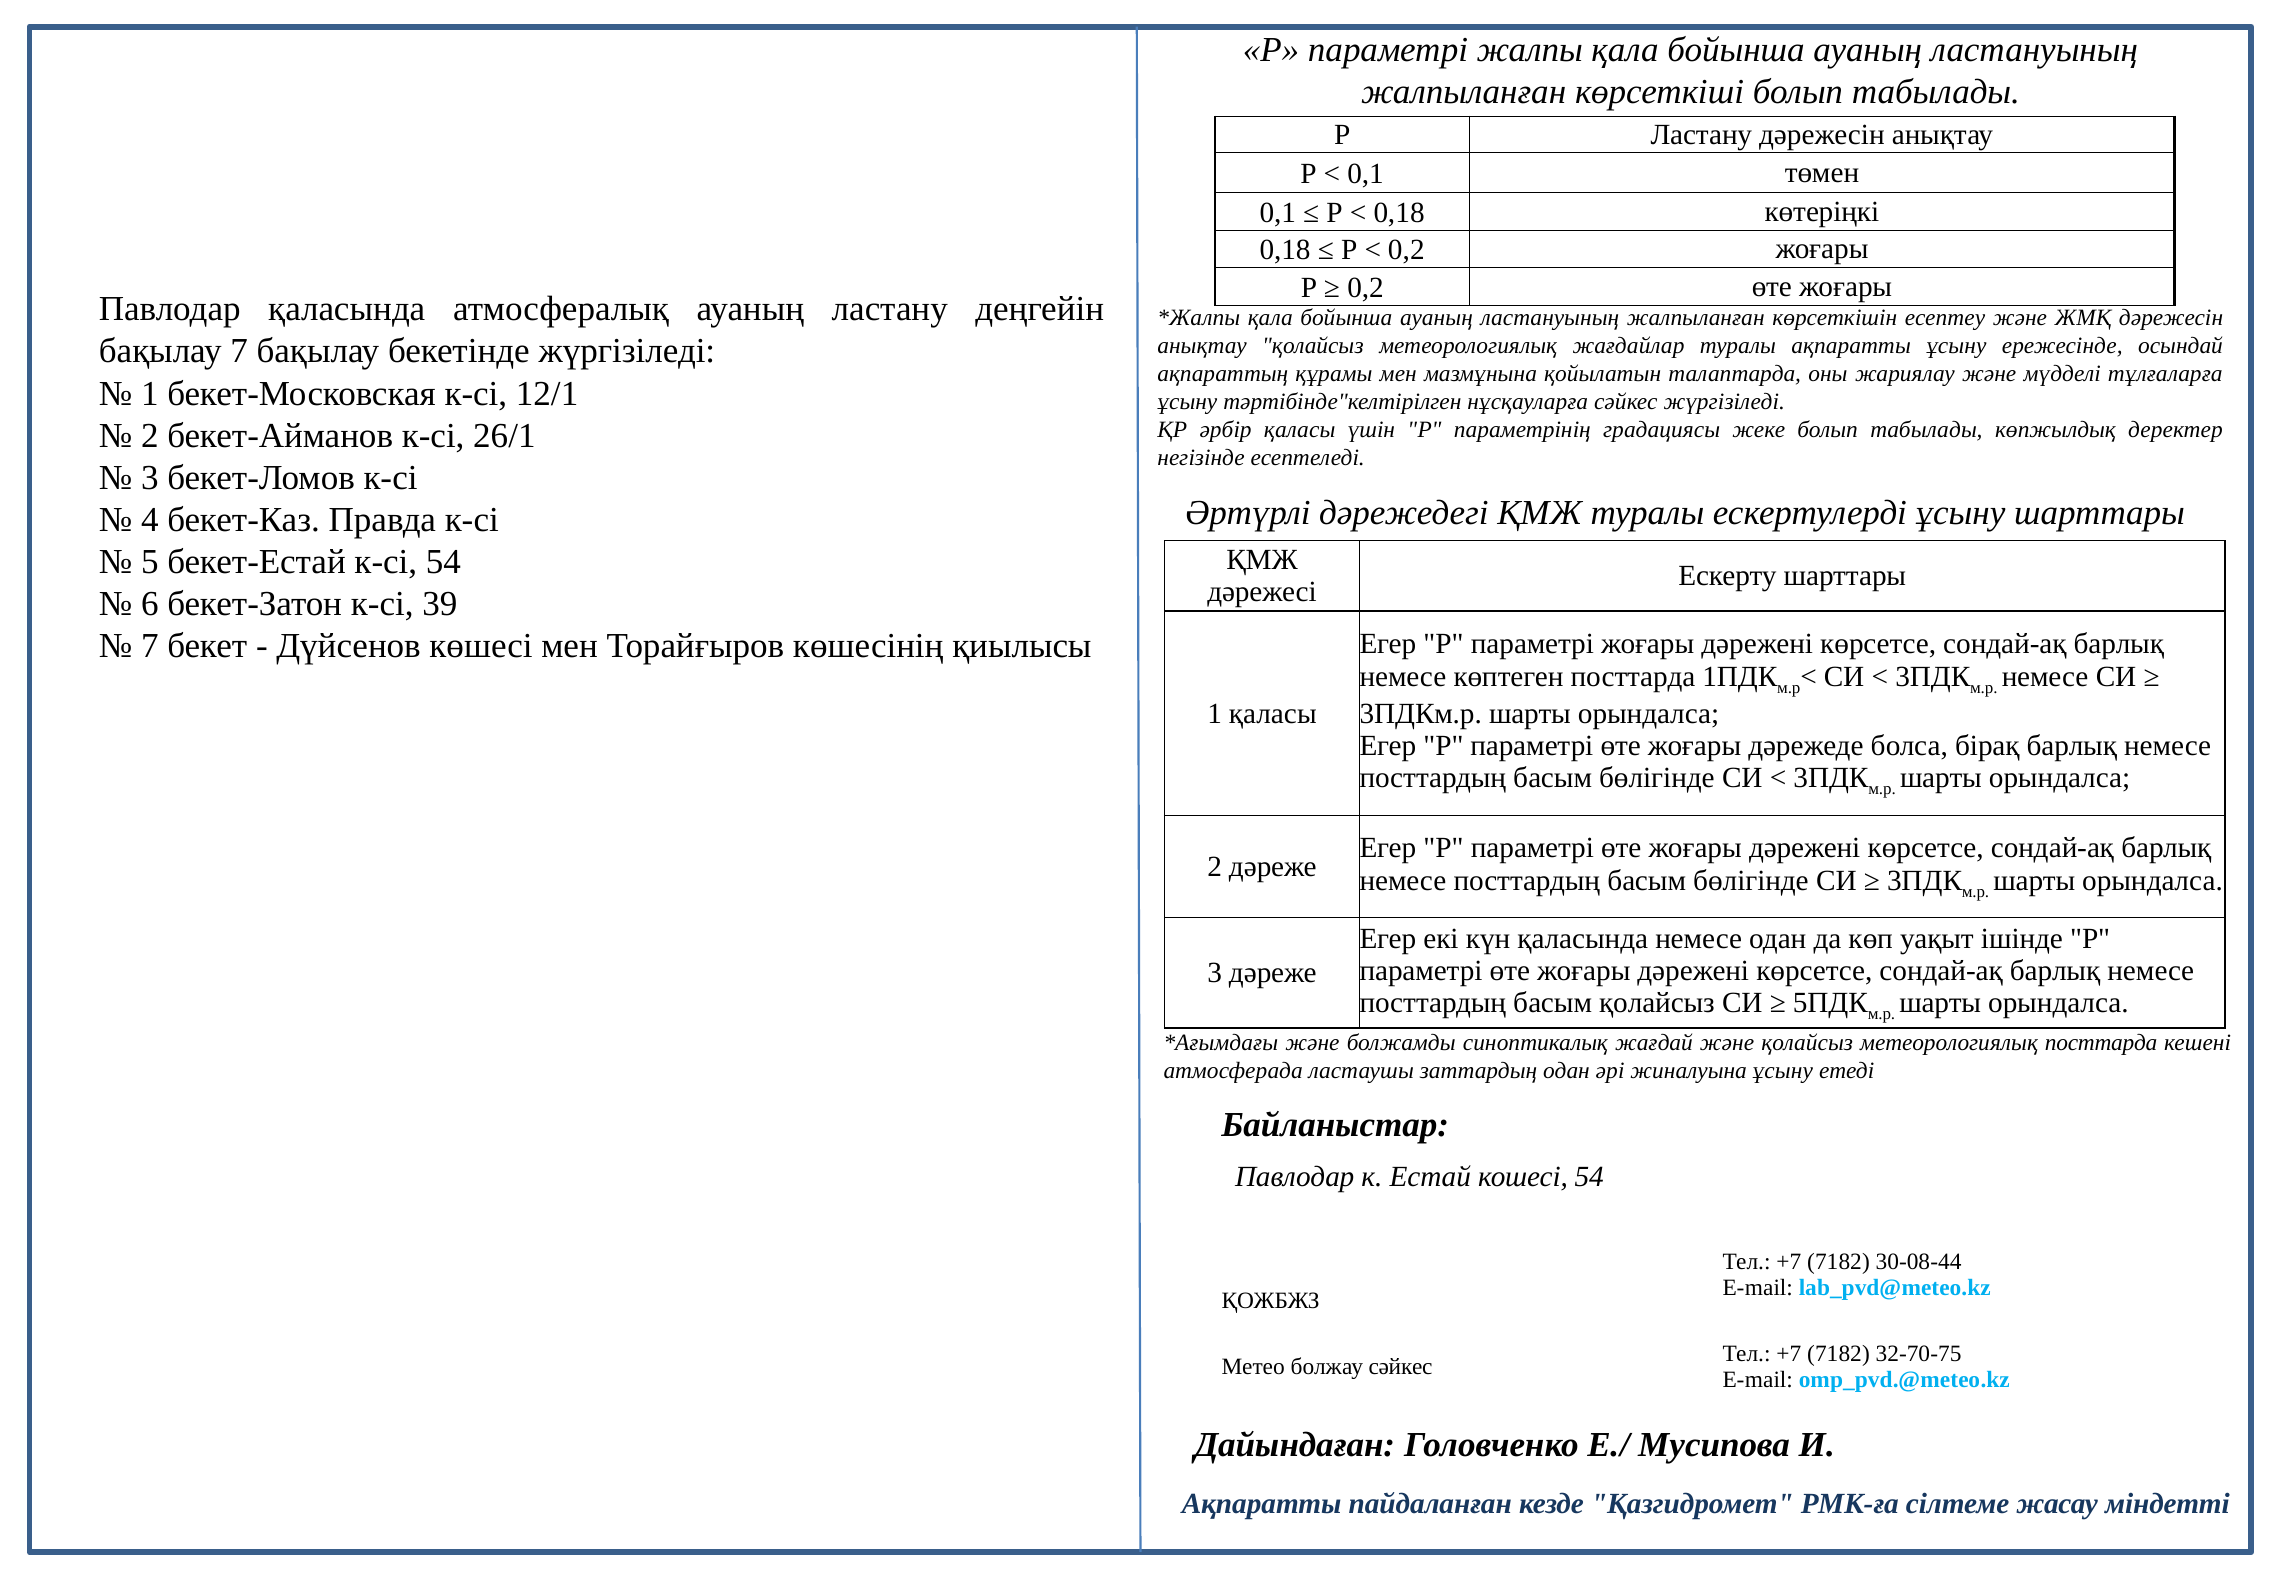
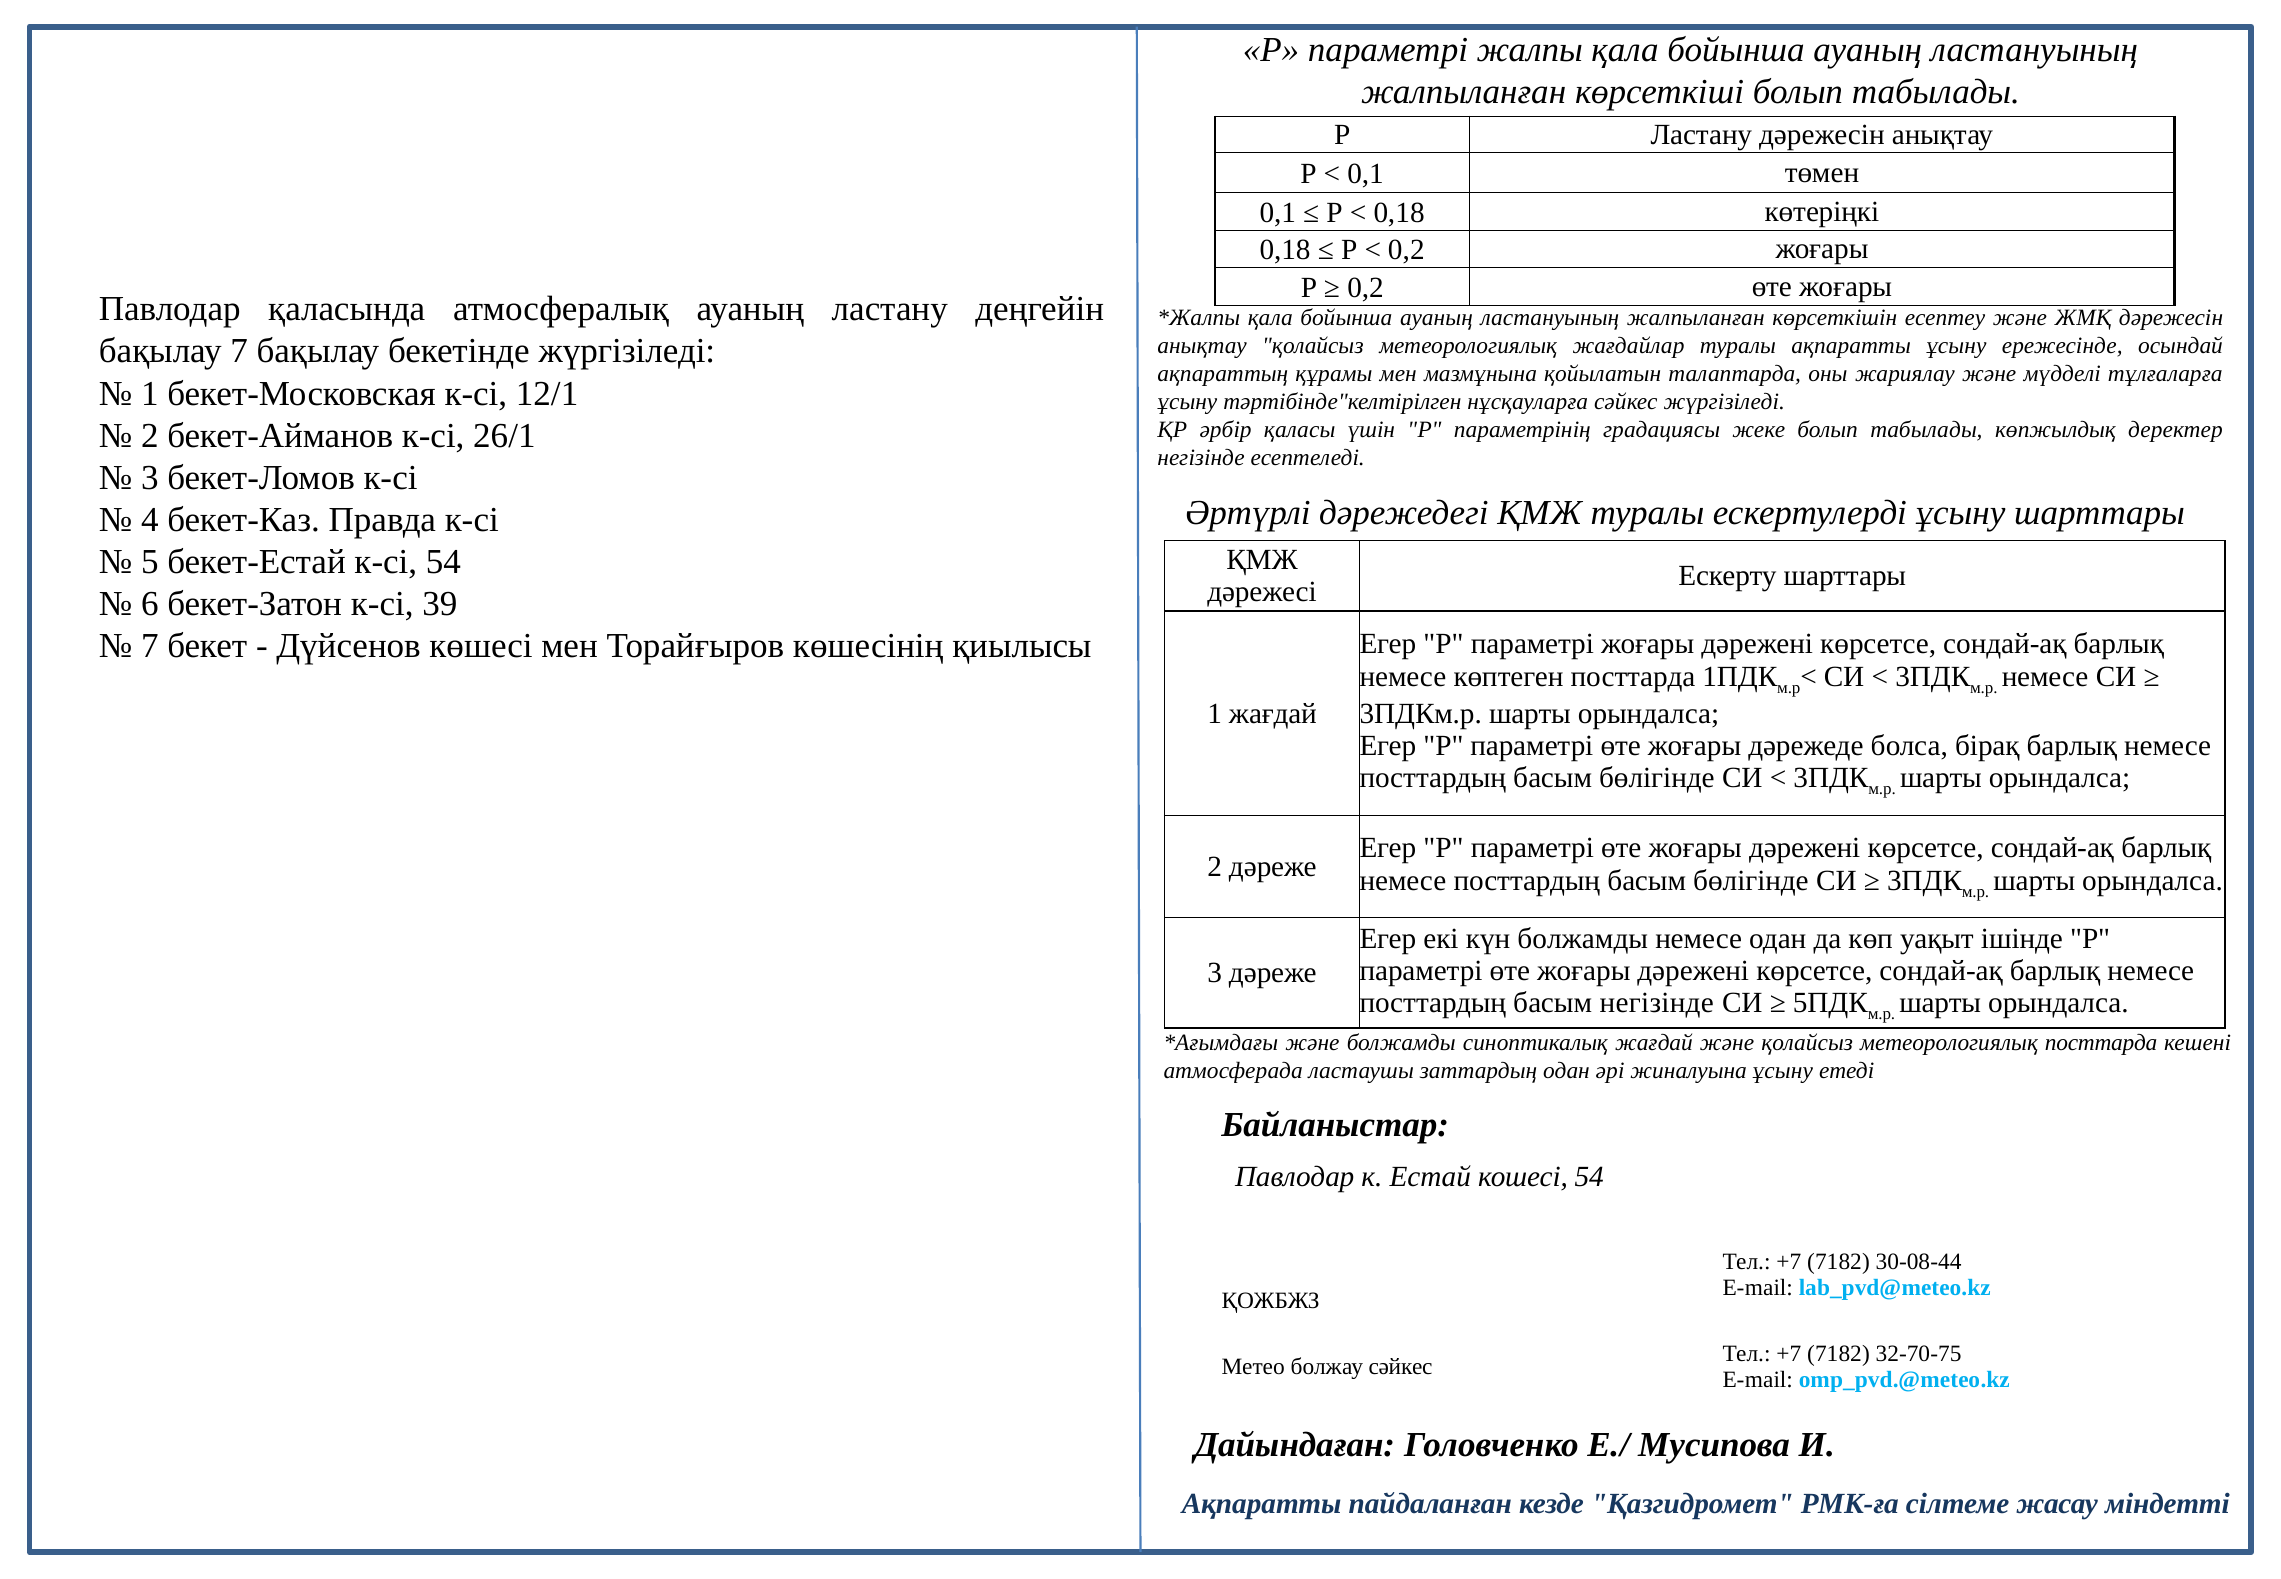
1 қаласы: қаласы -> жағдай
күн қаласында: қаласында -> болжамды
басым қолайсыз: қолайсыз -> негізінде
